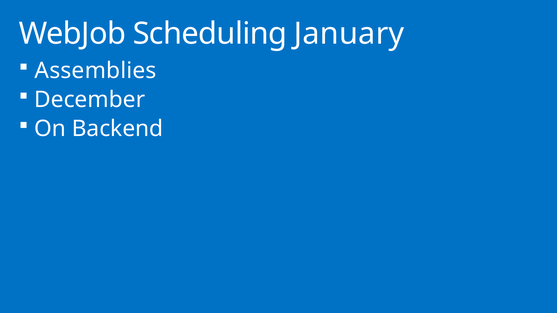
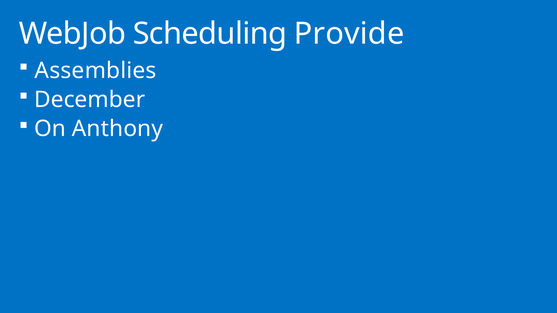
January: January -> Provide
Backend: Backend -> Anthony
